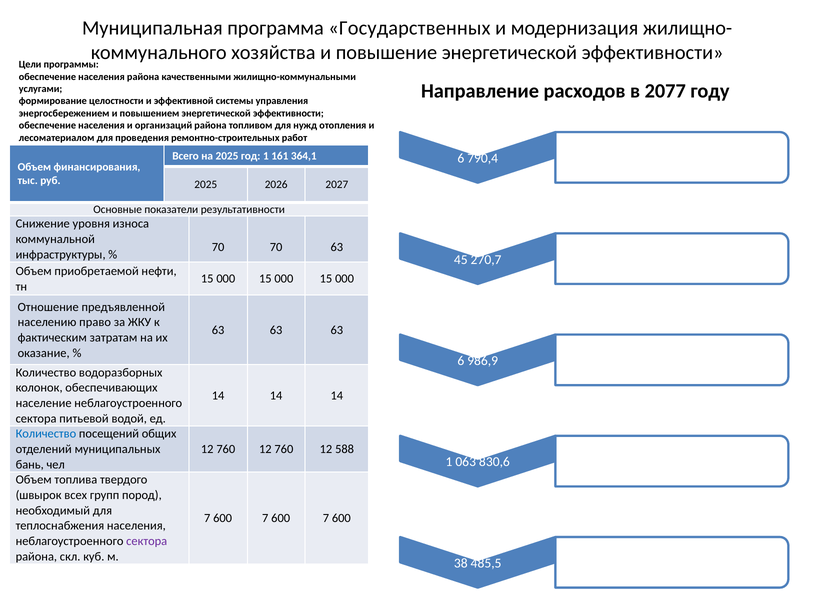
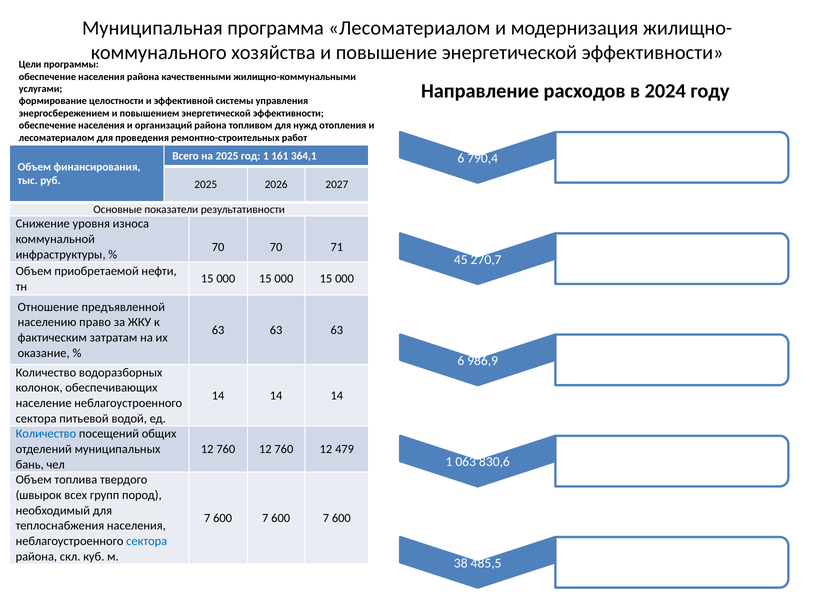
программа Государственных: Государственных -> Лесоматериалом
2077: 2077 -> 2024
70 63: 63 -> 71
588: 588 -> 479
сектора at (147, 541) colour: purple -> blue
